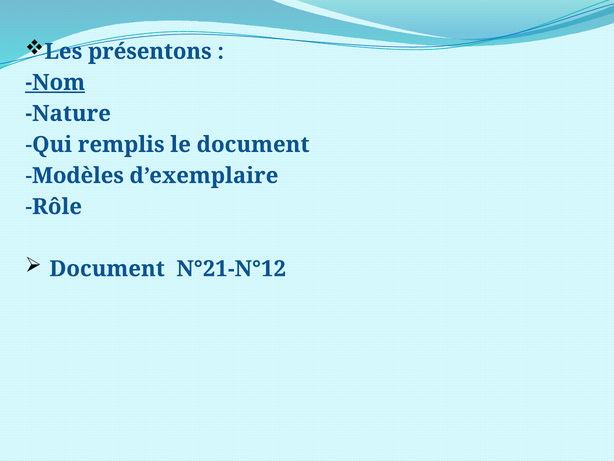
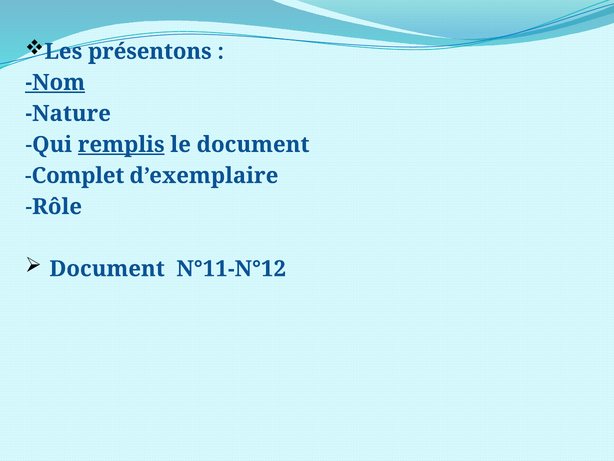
remplis underline: none -> present
Modèles: Modèles -> Complet
N°21-N°12: N°21-N°12 -> N°11-N°12
